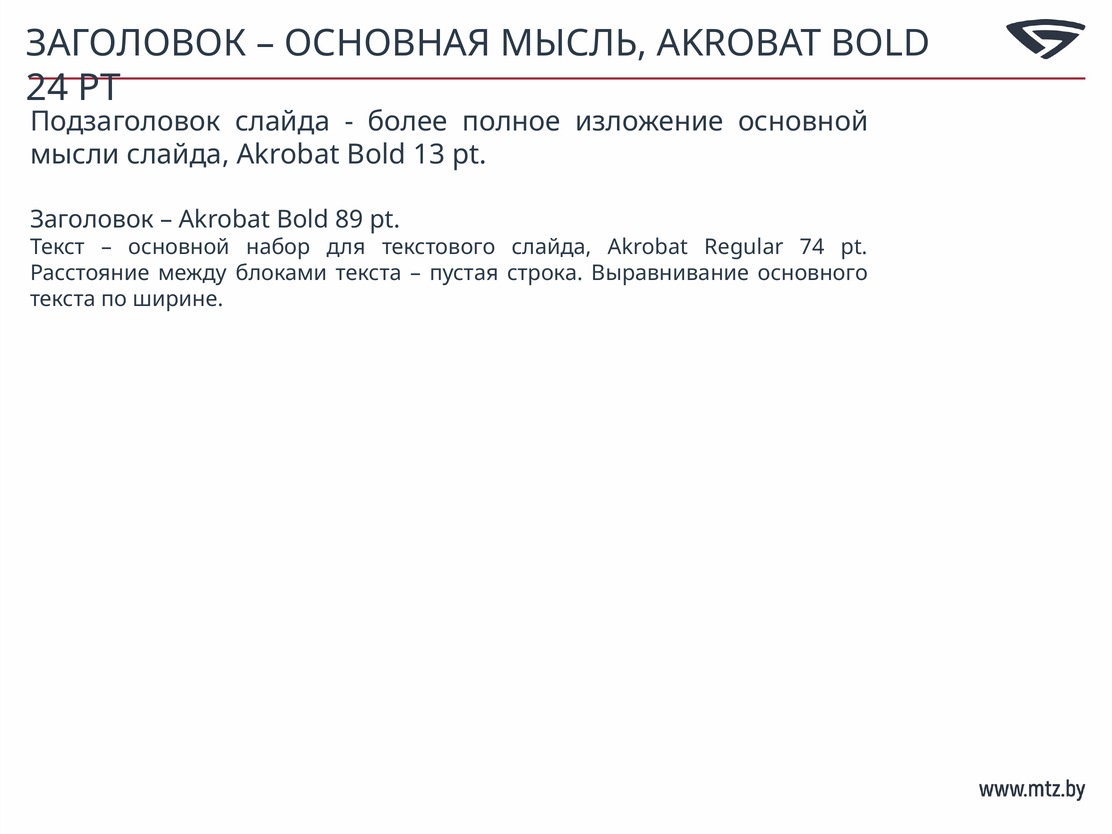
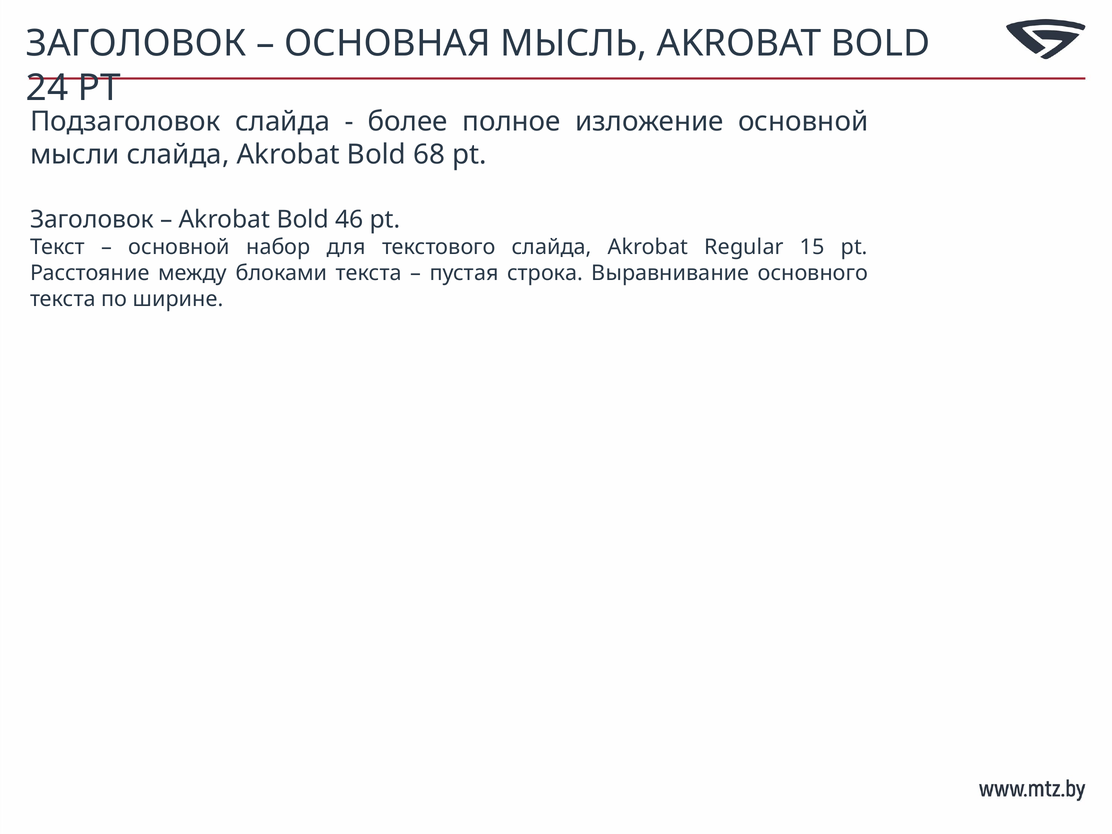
13: 13 -> 68
89: 89 -> 46
74: 74 -> 15
